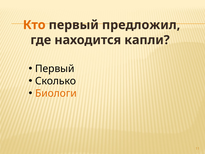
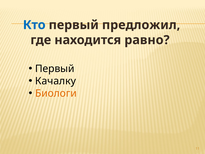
Кто colour: orange -> blue
капли: капли -> равно
Сколько: Сколько -> Качалку
